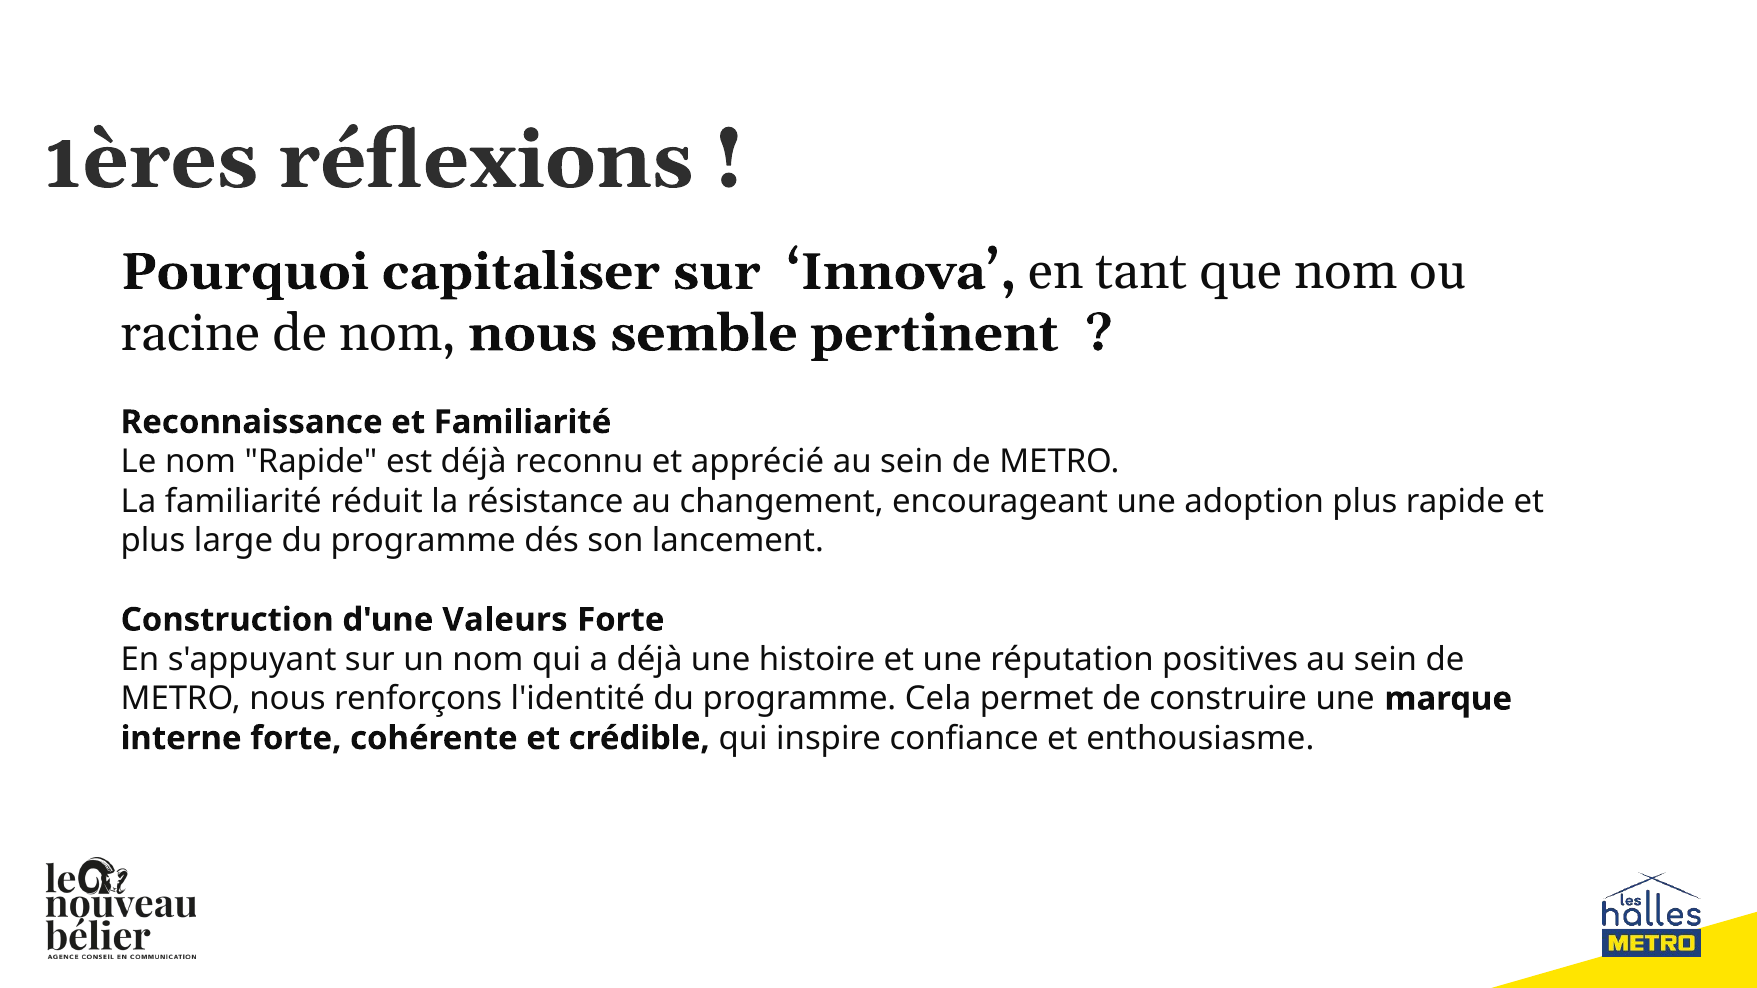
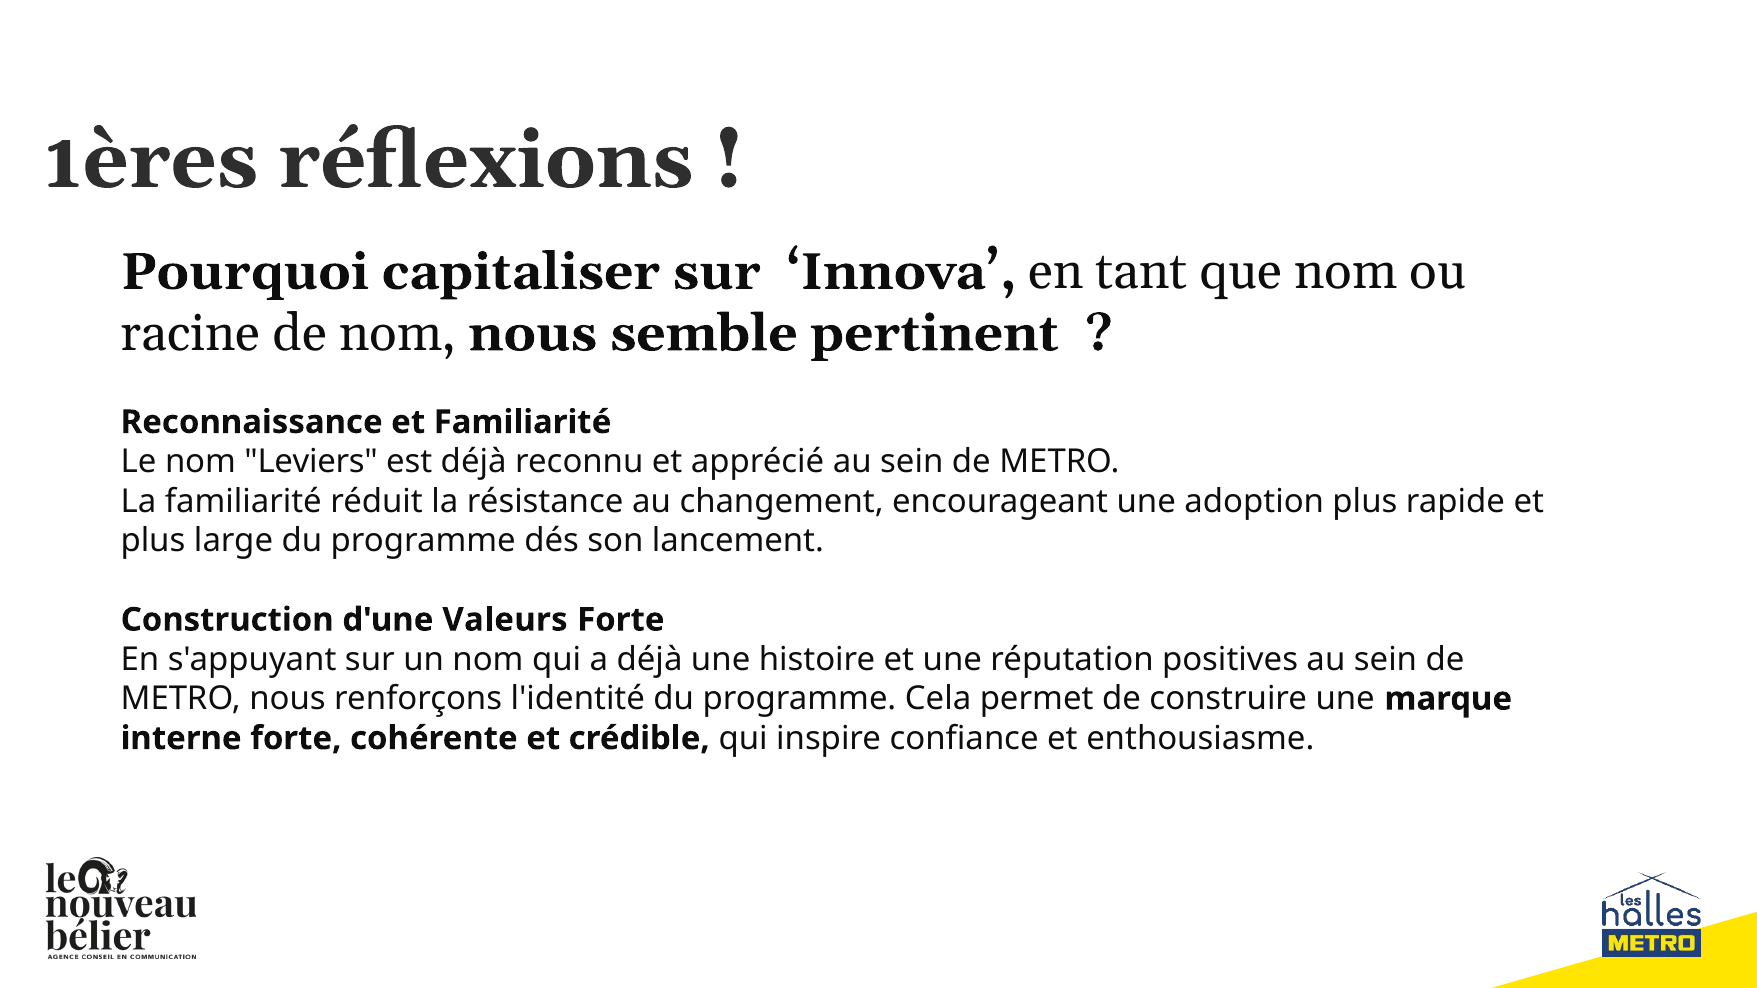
nom Rapide: Rapide -> Leviers
